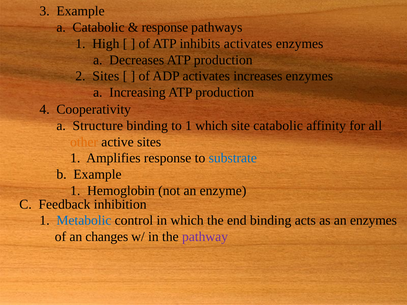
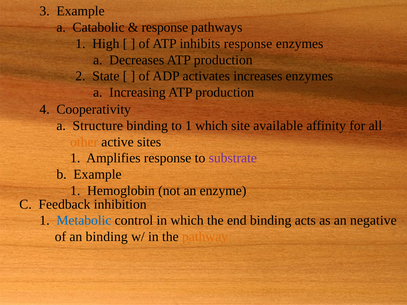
inhibits activates: activates -> response
2 Sites: Sites -> State
site catabolic: catabolic -> available
substrate colour: blue -> purple
an enzymes: enzymes -> negative
an changes: changes -> binding
pathway colour: purple -> orange
